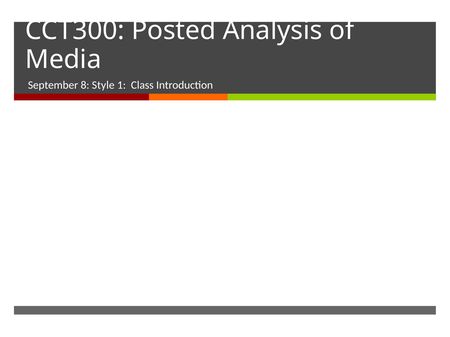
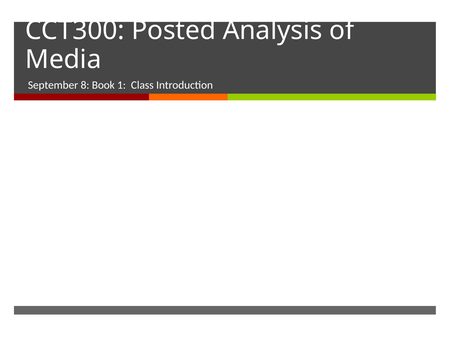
Style: Style -> Book
